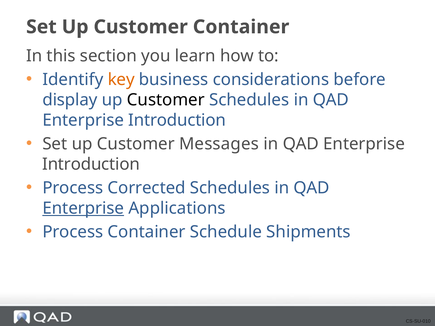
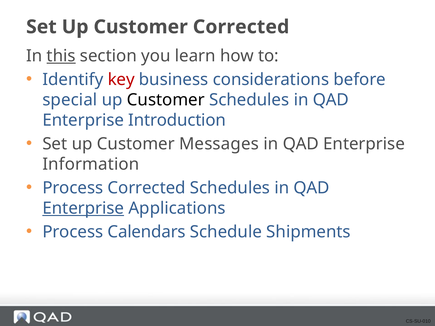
Customer Container: Container -> Corrected
this underline: none -> present
key colour: orange -> red
display: display -> special
Introduction at (91, 164): Introduction -> Information
Process Container: Container -> Calendars
